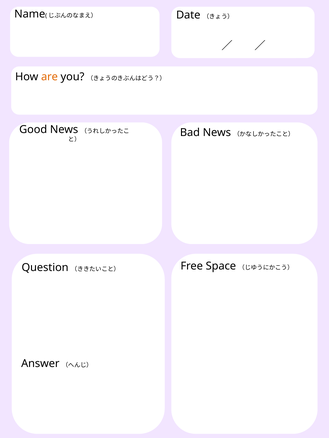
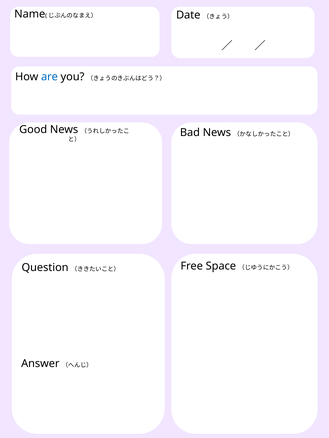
are colour: orange -> blue
